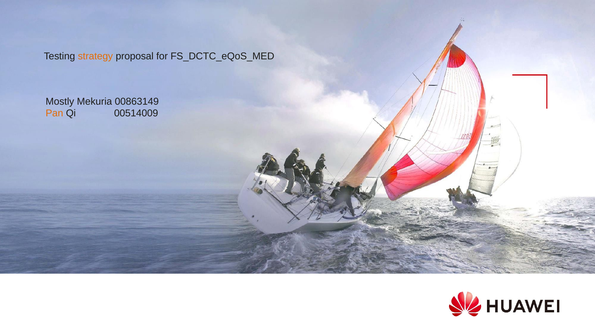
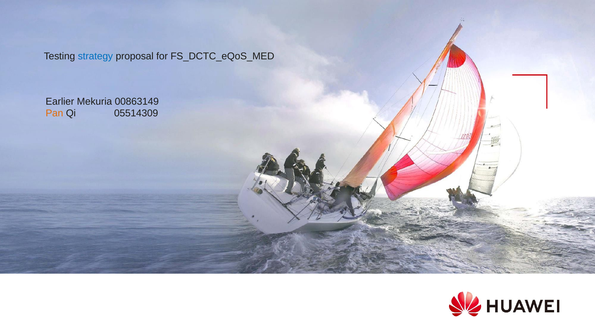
strategy colour: orange -> blue
Mostly: Mostly -> Earlier
00514009: 00514009 -> 05514309
